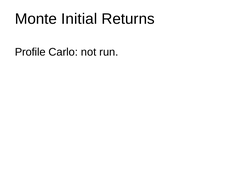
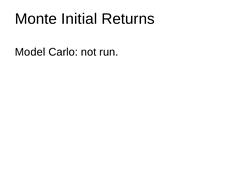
Profile: Profile -> Model
